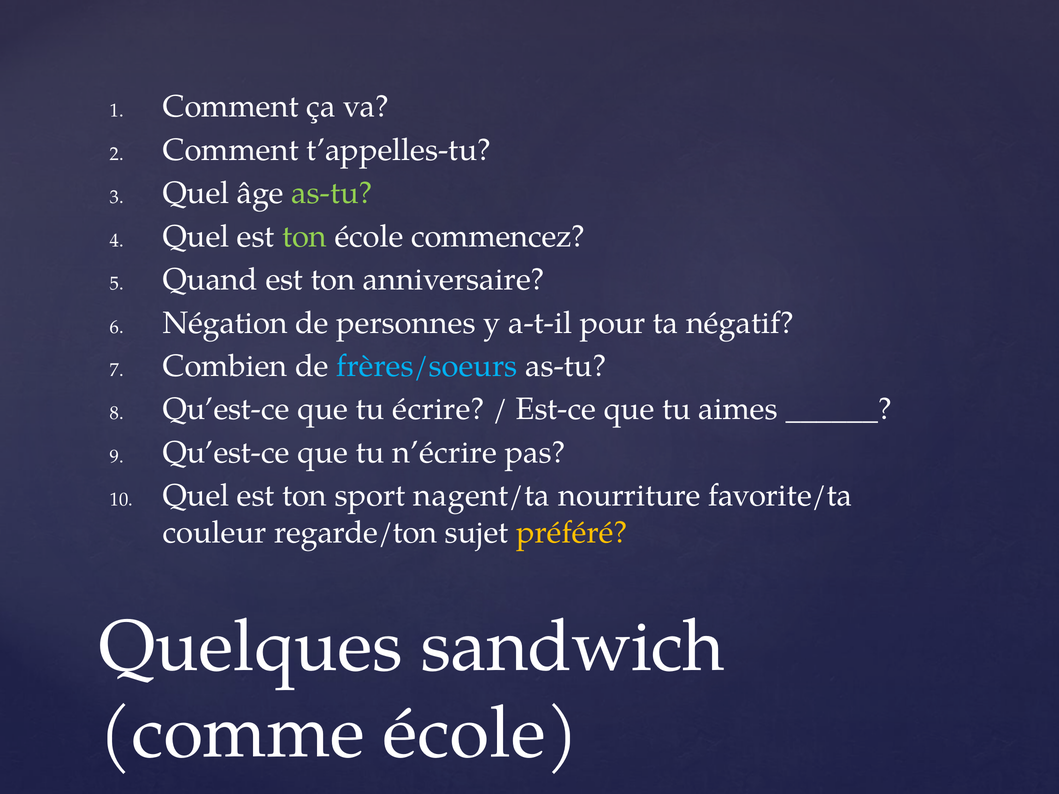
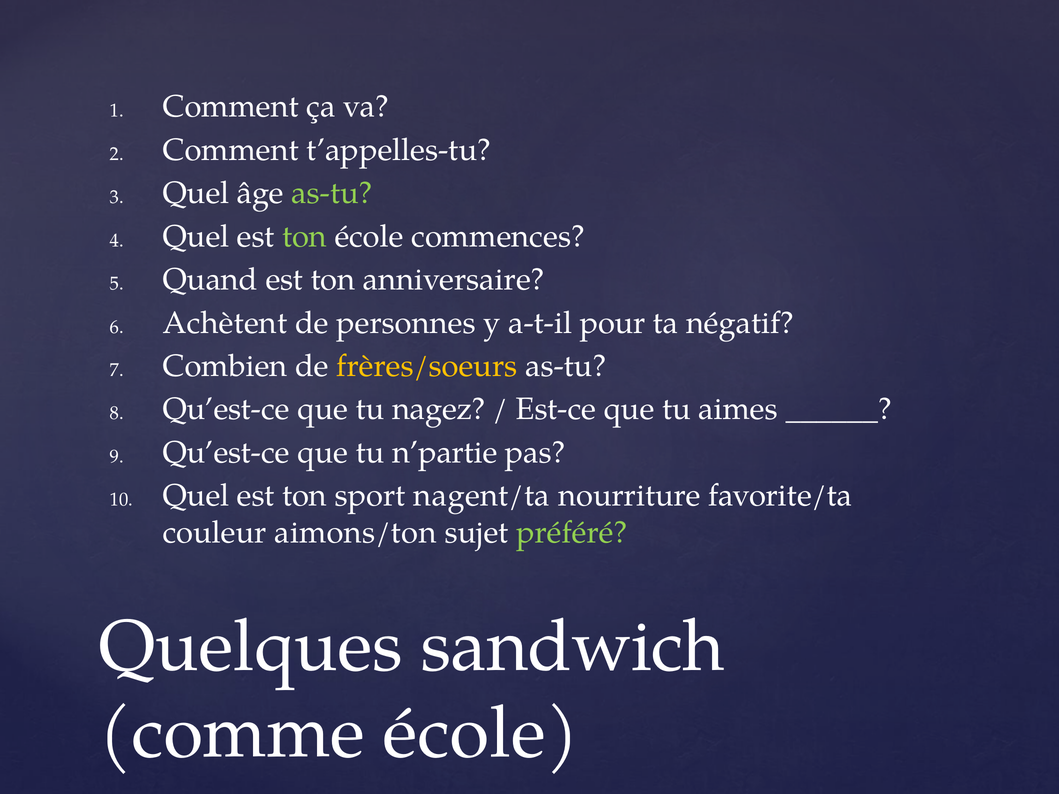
commencez: commencez -> commences
Négation: Négation -> Achètent
frères/soeurs colour: light blue -> yellow
écrire: écrire -> nagez
n’écrire: n’écrire -> n’partie
regarde/ton: regarde/ton -> aimons/ton
préféré colour: yellow -> light green
